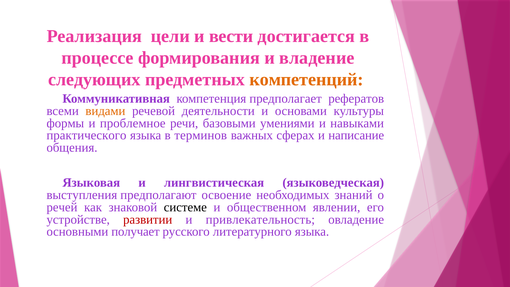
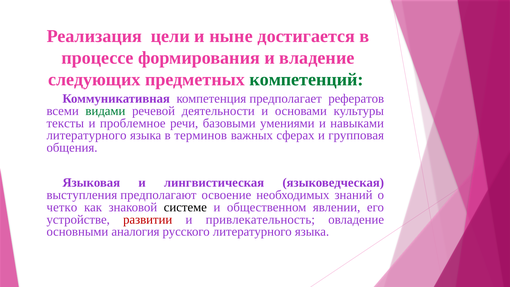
вести: вести -> ныне
компетенций colour: orange -> green
видами colour: orange -> green
формы: формы -> тексты
практического at (86, 135): практического -> литературного
написание: написание -> групповая
речей: речей -> четко
получает: получает -> аналогия
